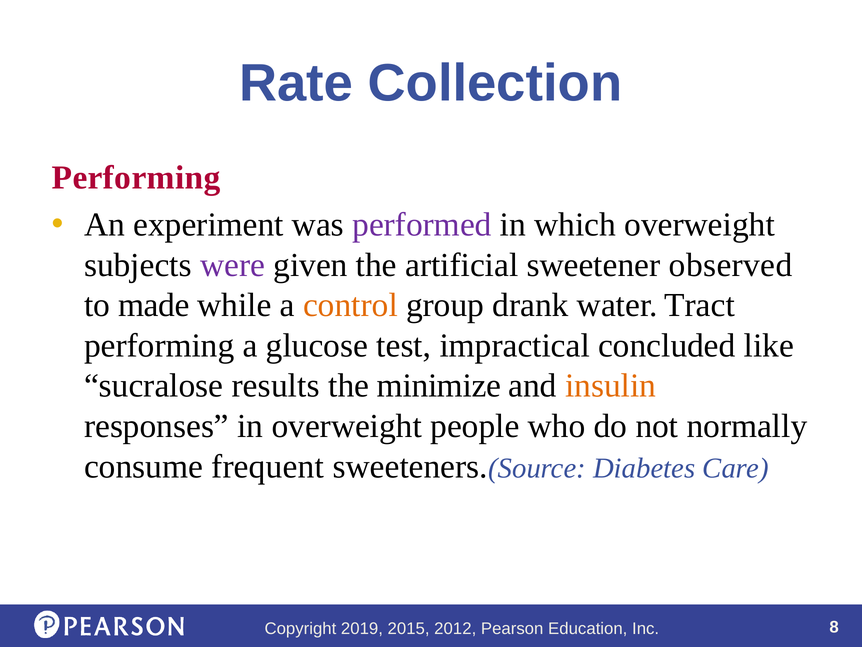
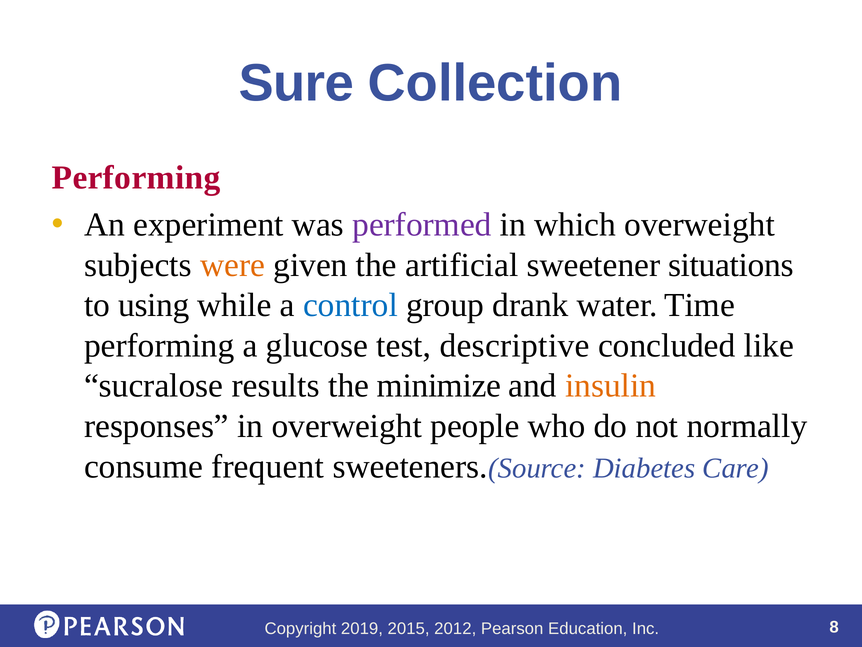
Rate: Rate -> Sure
were colour: purple -> orange
observed: observed -> situations
made: made -> using
control colour: orange -> blue
Tract: Tract -> Time
impractical: impractical -> descriptive
